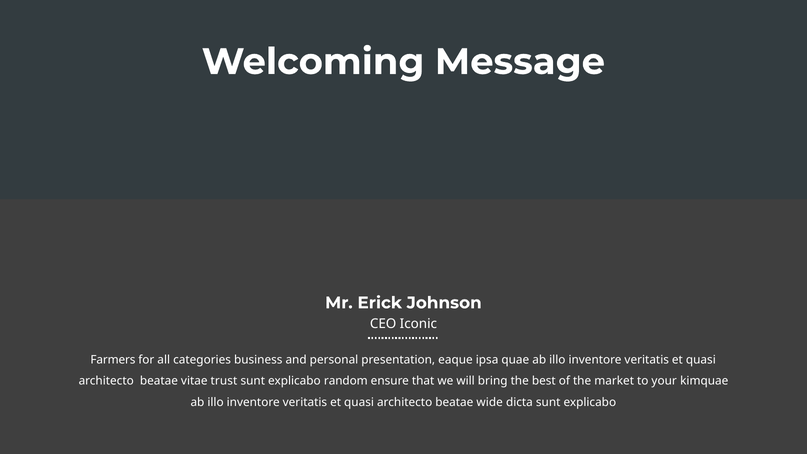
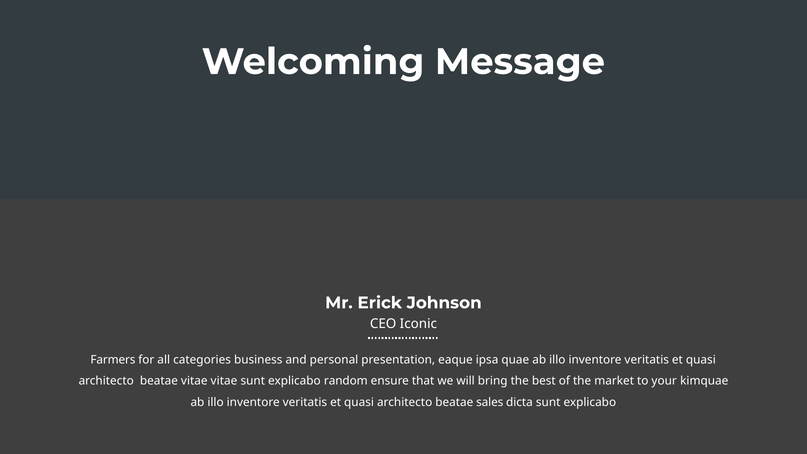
vitae trust: trust -> vitae
wide: wide -> sales
